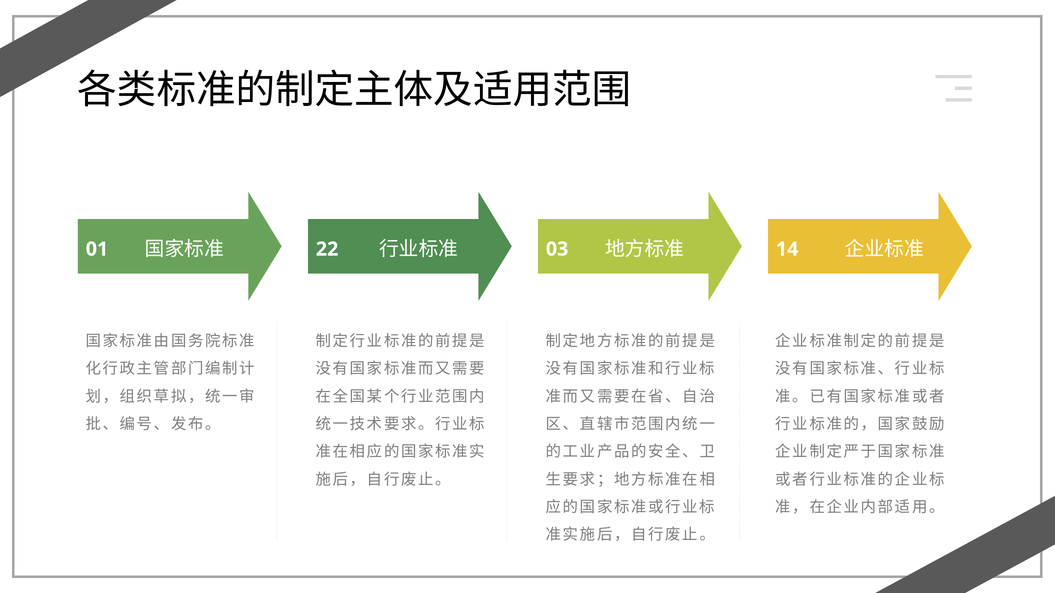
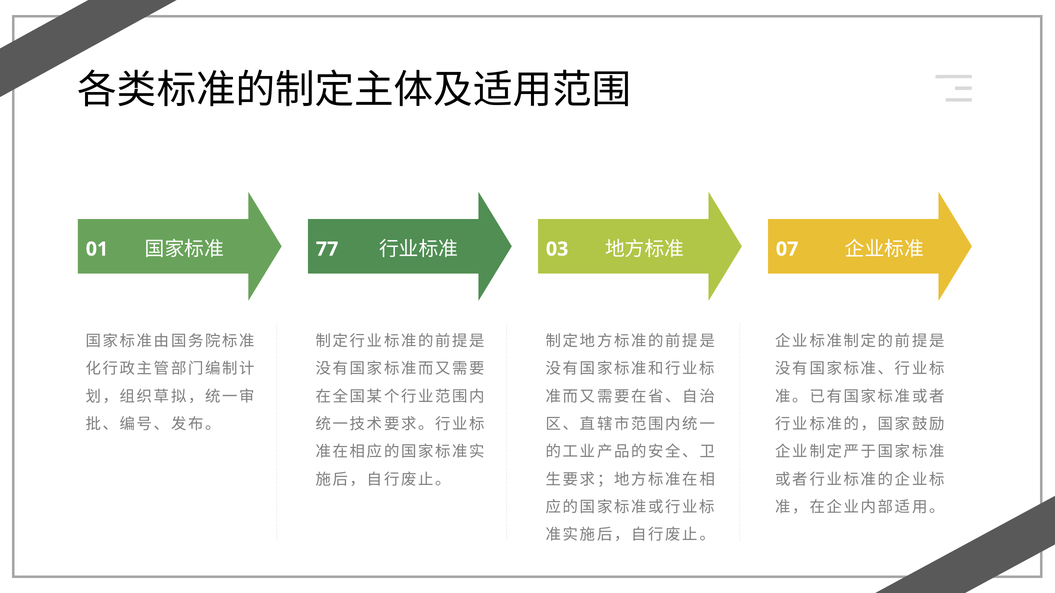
22: 22 -> 77
14: 14 -> 07
